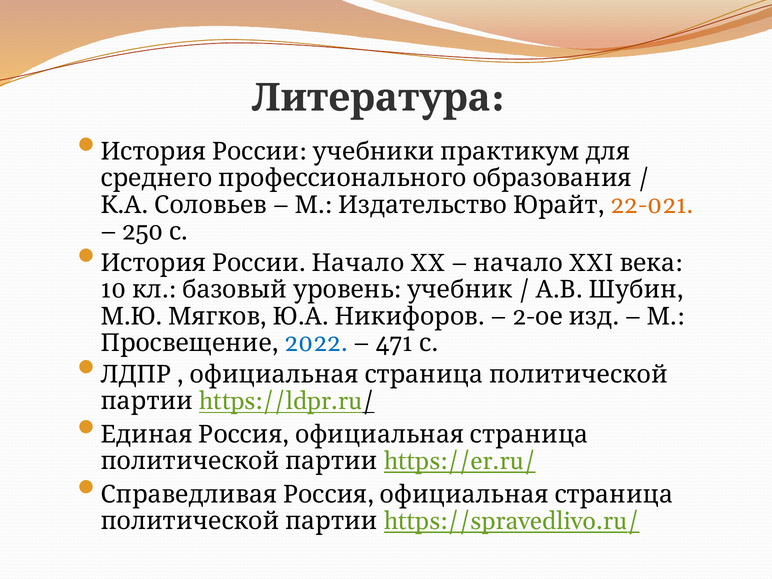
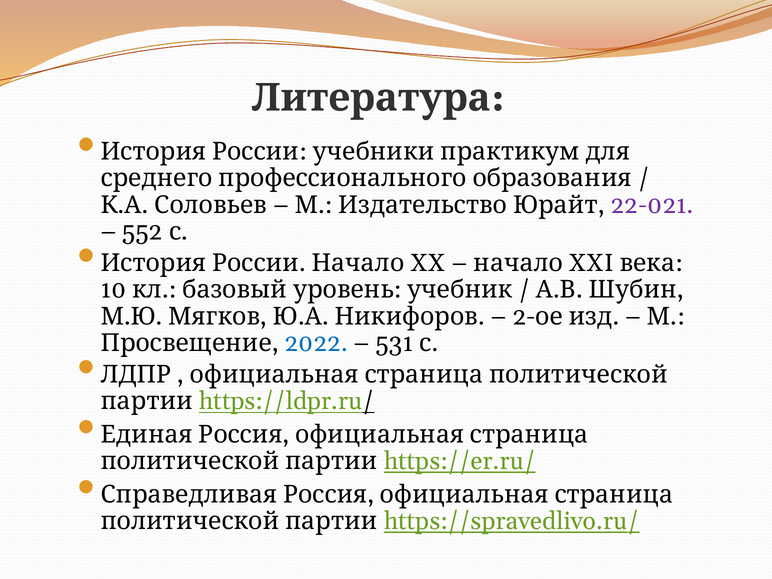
22-021 colour: orange -> purple
250: 250 -> 552
471: 471 -> 531
